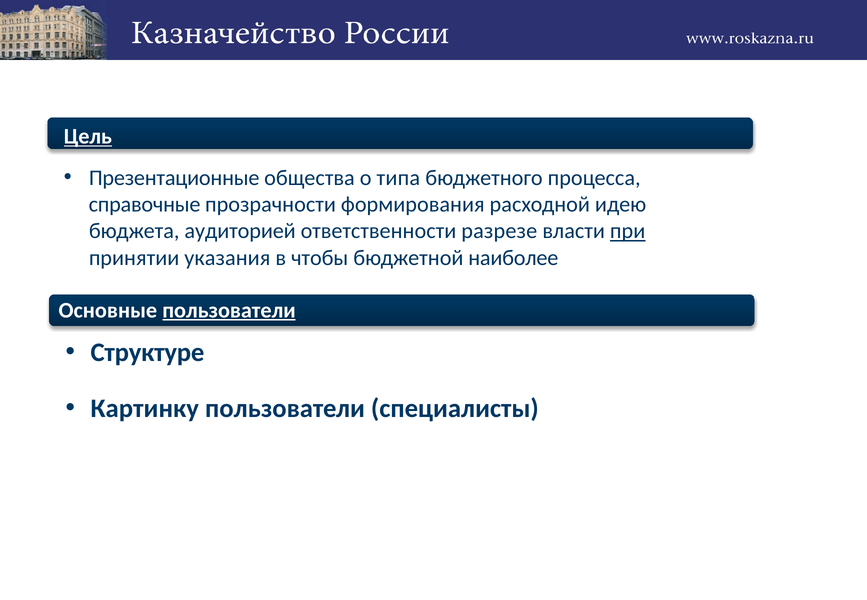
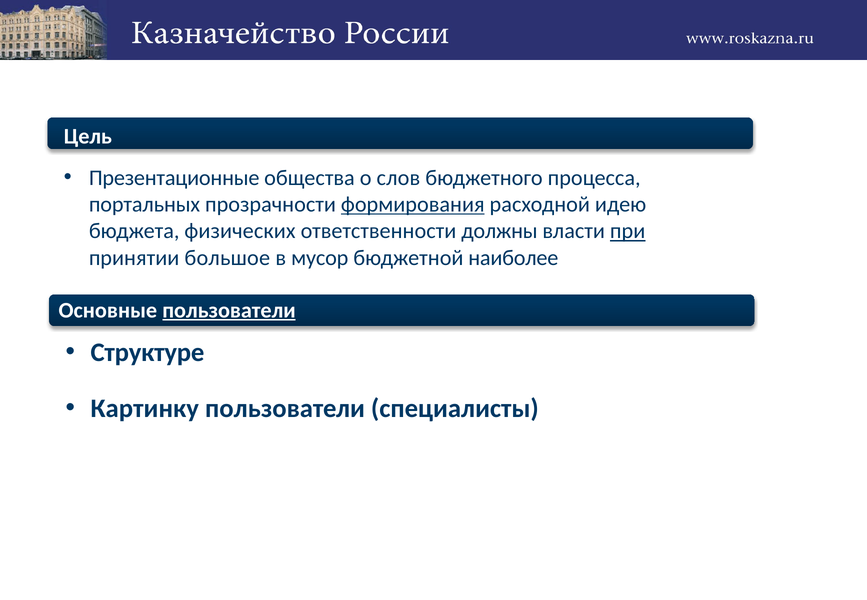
Цель underline: present -> none
типа: типа -> слов
справочные: справочные -> портальных
формирования underline: none -> present
аудиторией: аудиторией -> физических
разрезе: разрезе -> должны
указания: указания -> большое
чтобы: чтобы -> мусор
